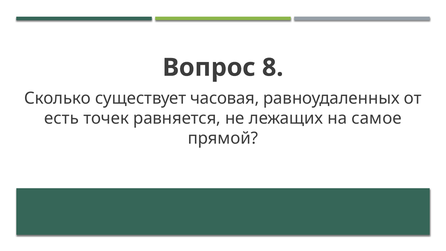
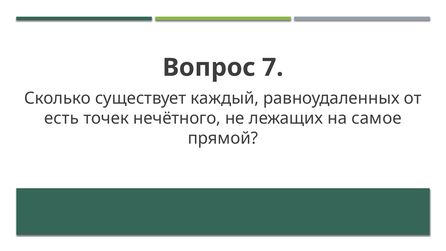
8: 8 -> 7
часовая: часовая -> каждый
равняется: равняется -> нечётного
